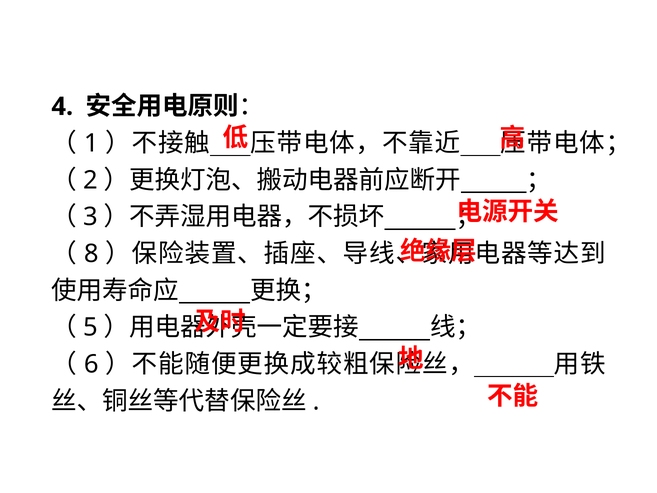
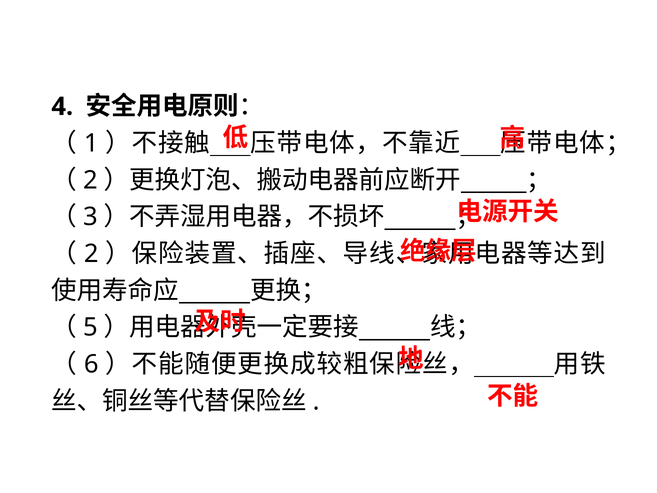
8 at (91, 254): 8 -> 2
